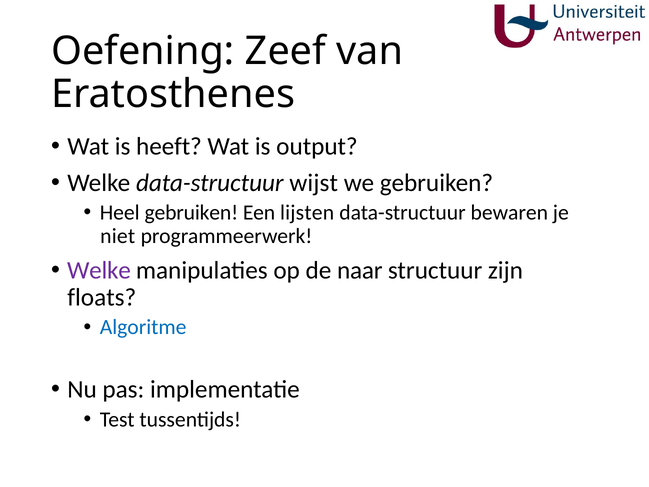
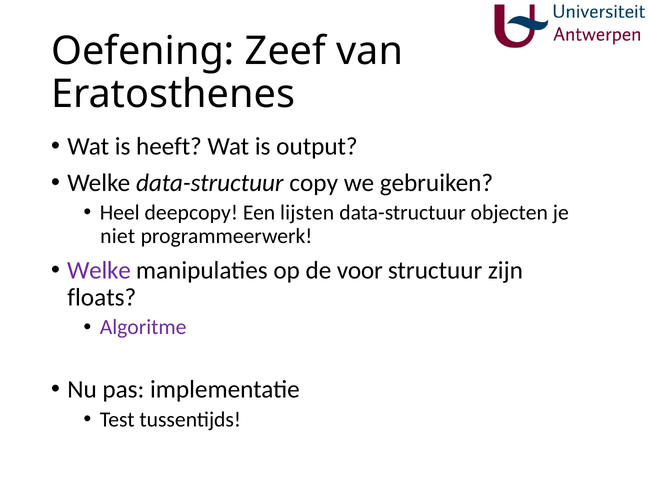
wijst: wijst -> copy
Heel gebruiken: gebruiken -> deepcopy
bewaren: bewaren -> objecten
naar: naar -> voor
Algoritme colour: blue -> purple
